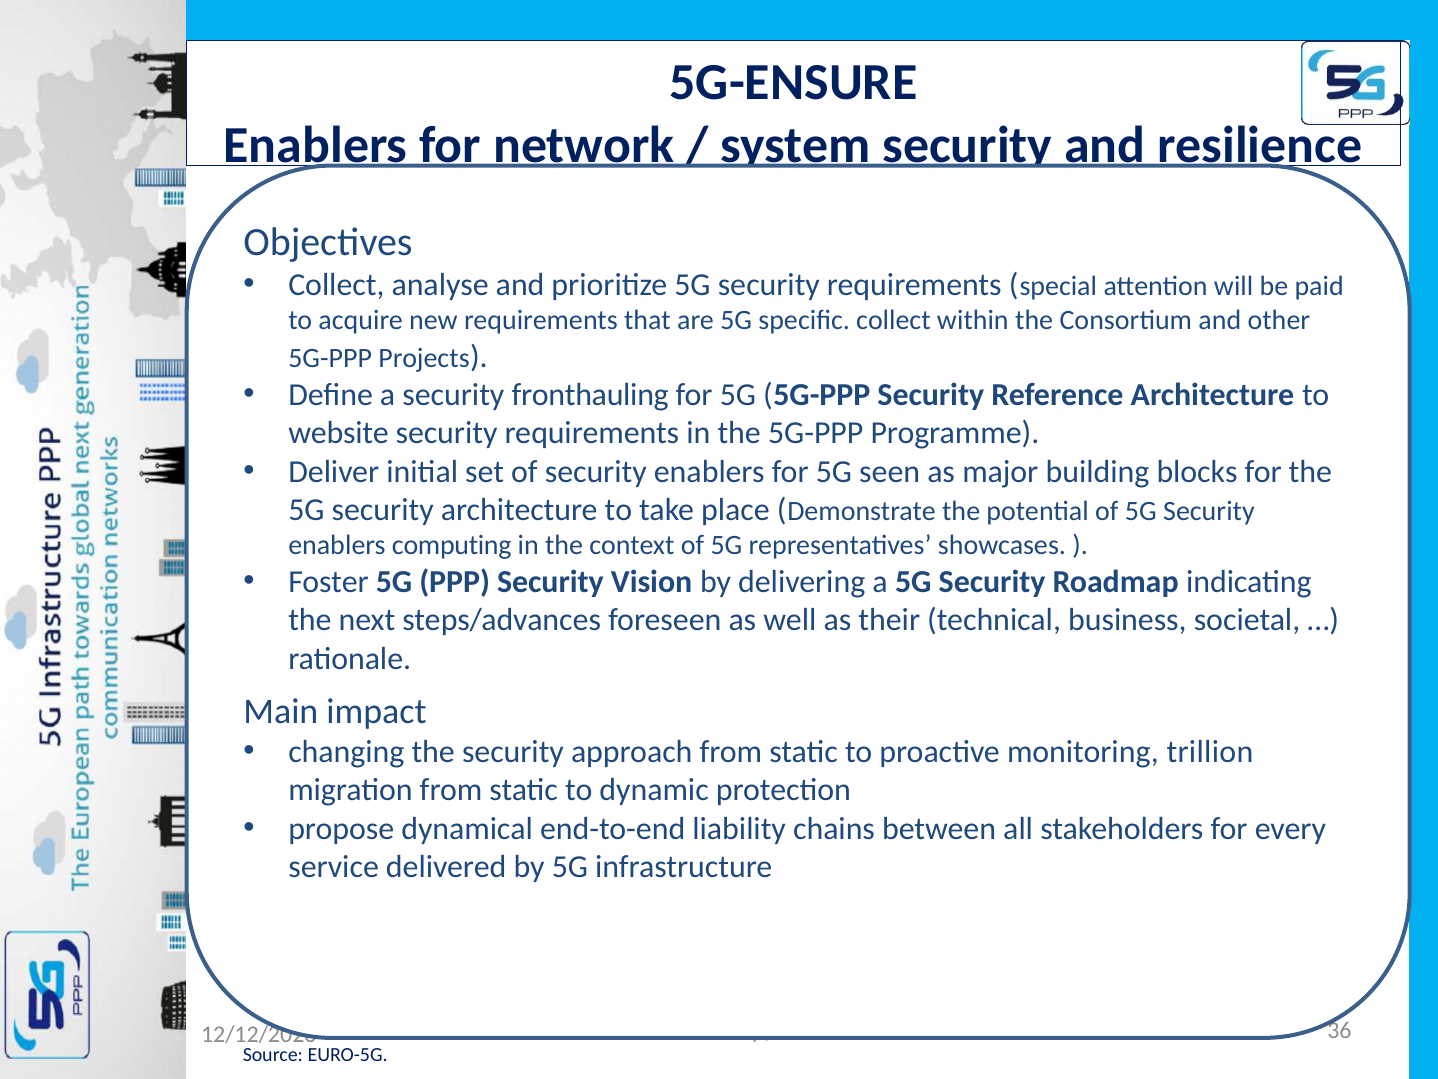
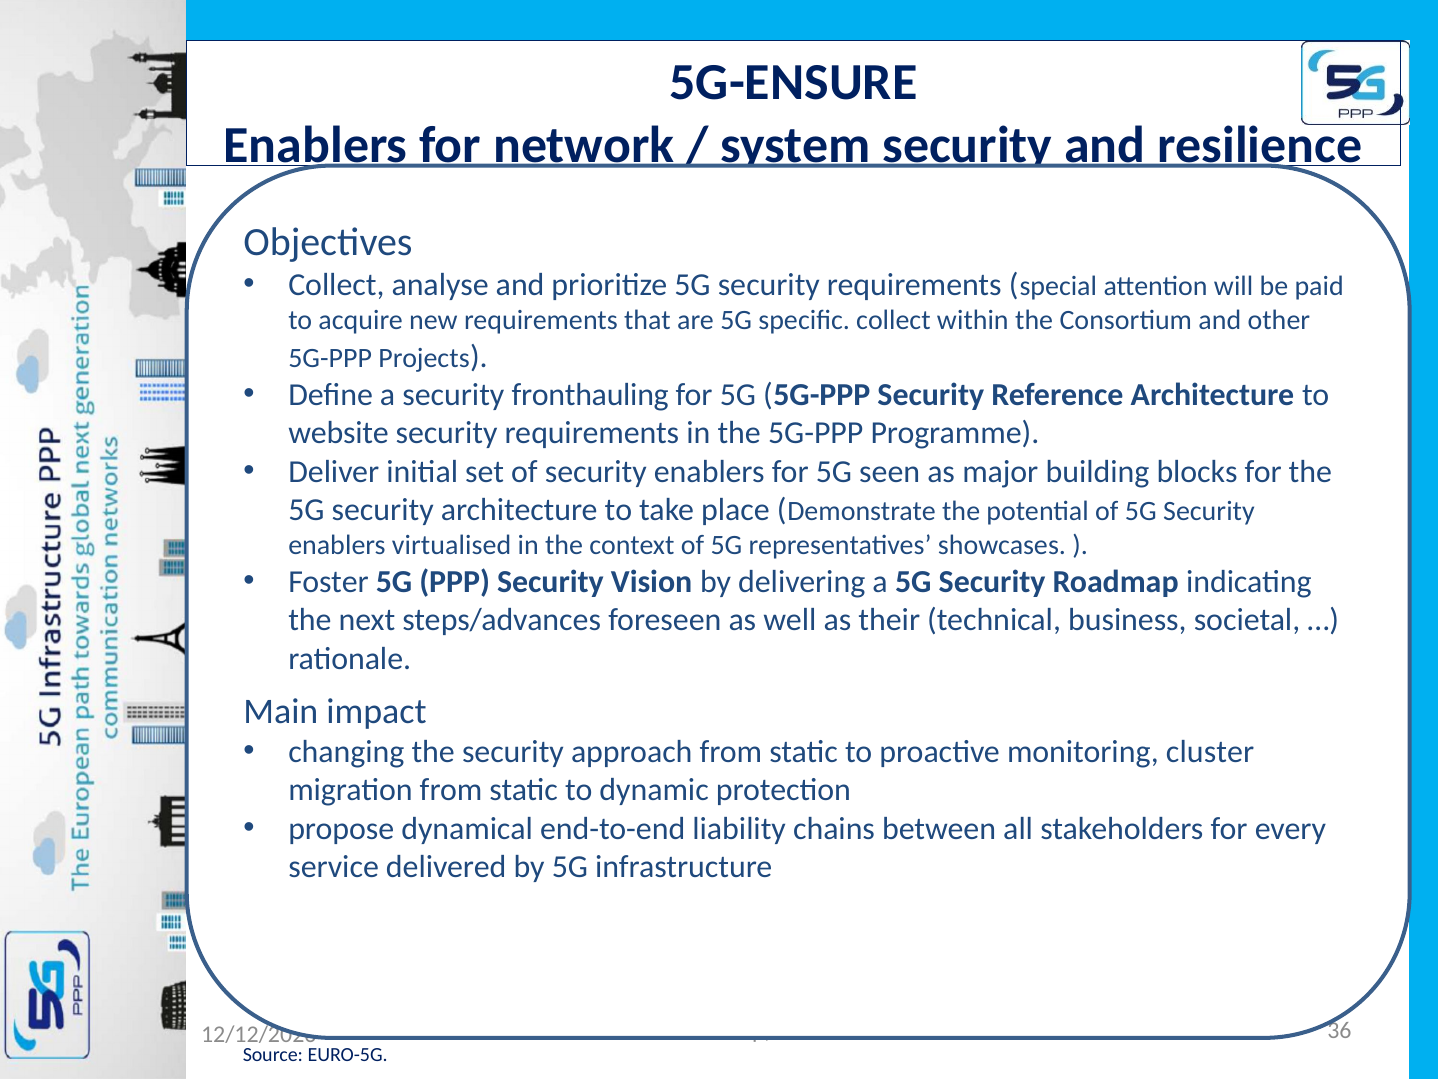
computing: computing -> virtualised
trillion: trillion -> cluster
